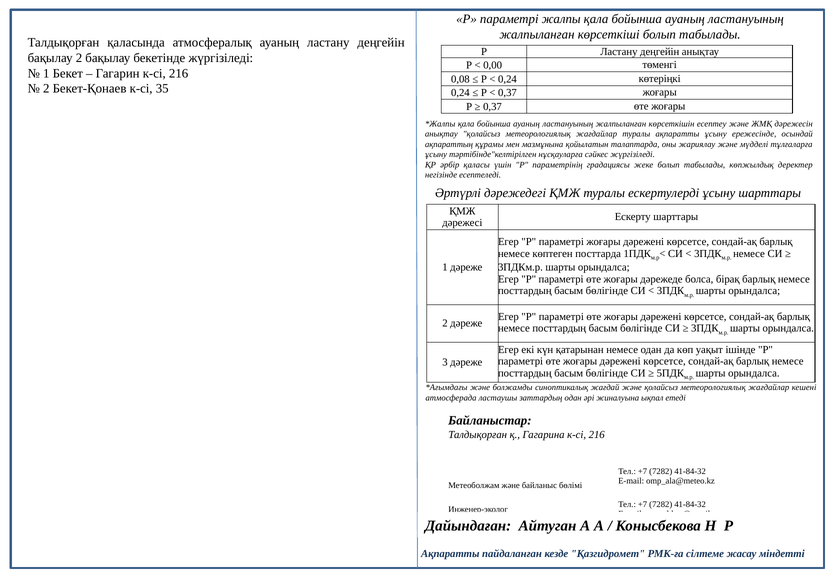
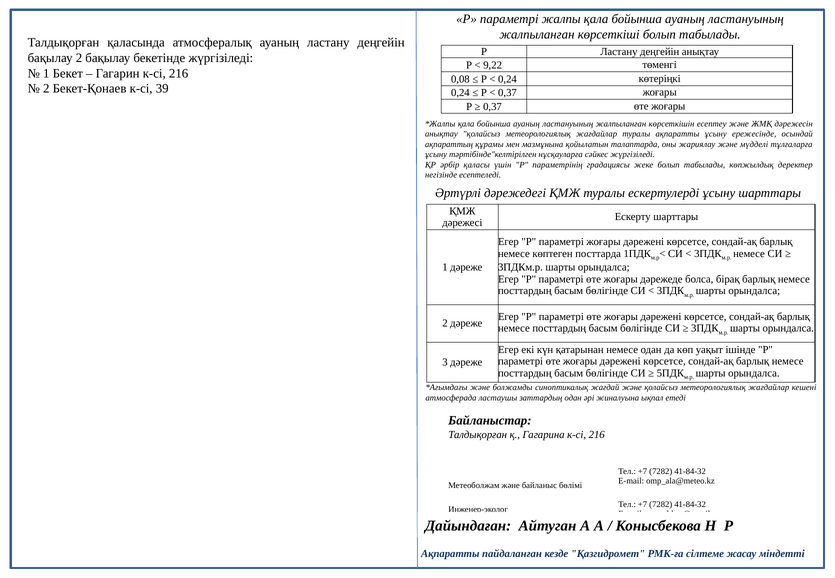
0,00: 0,00 -> 9,22
35: 35 -> 39
